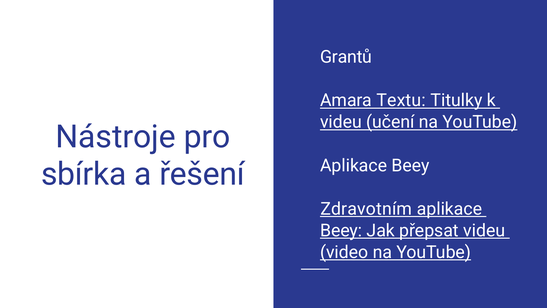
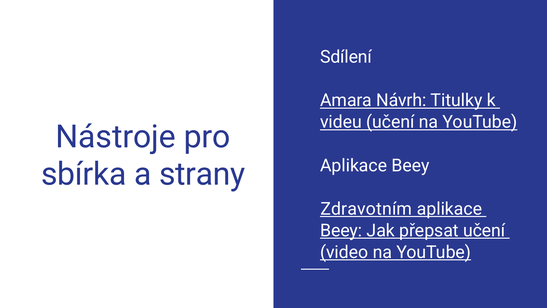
Grantů: Grantů -> Sdílení
Textu: Textu -> Návrh
řešení: řešení -> strany
přepsat videu: videu -> učení
